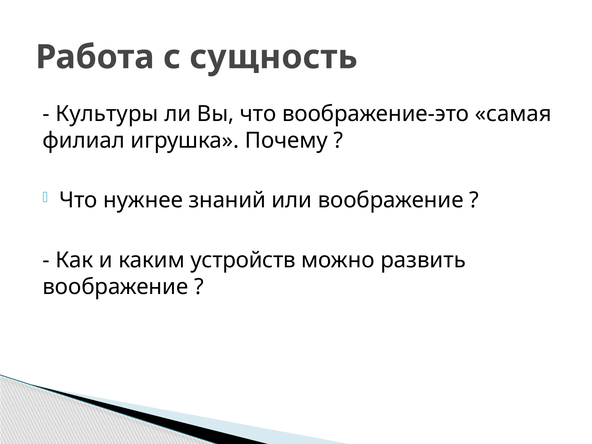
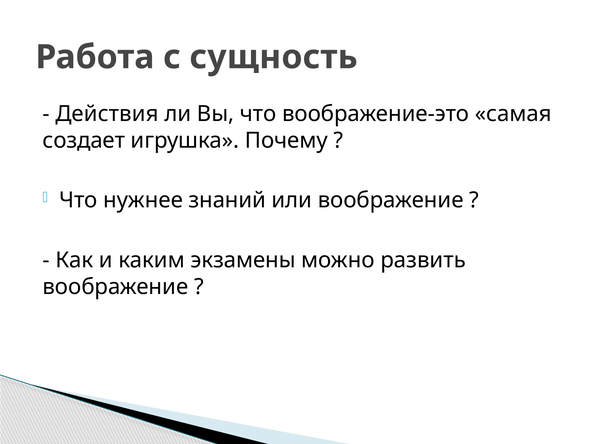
Культуры: Культуры -> Действия
филиал: филиал -> создает
устройств: устройств -> экзамены
